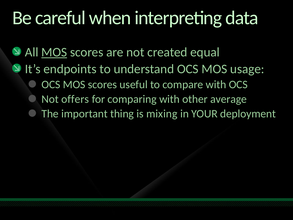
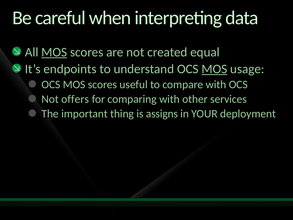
MOS at (214, 69) underline: none -> present
average: average -> services
mixing: mixing -> assigns
